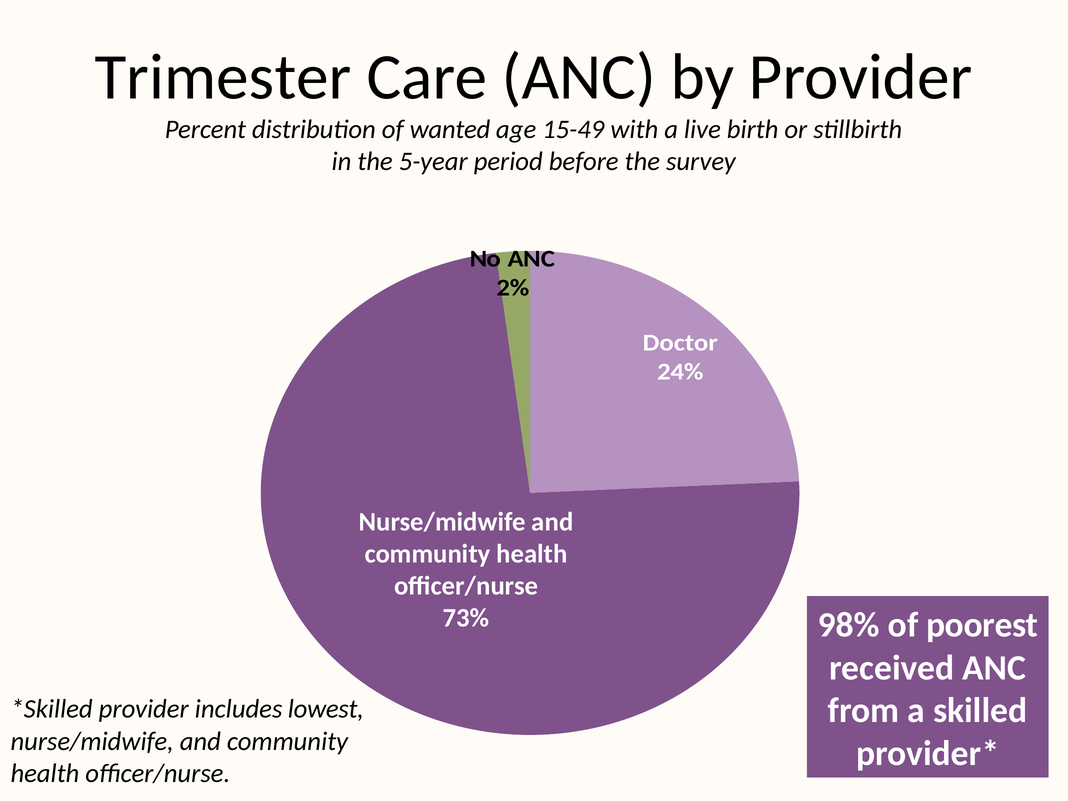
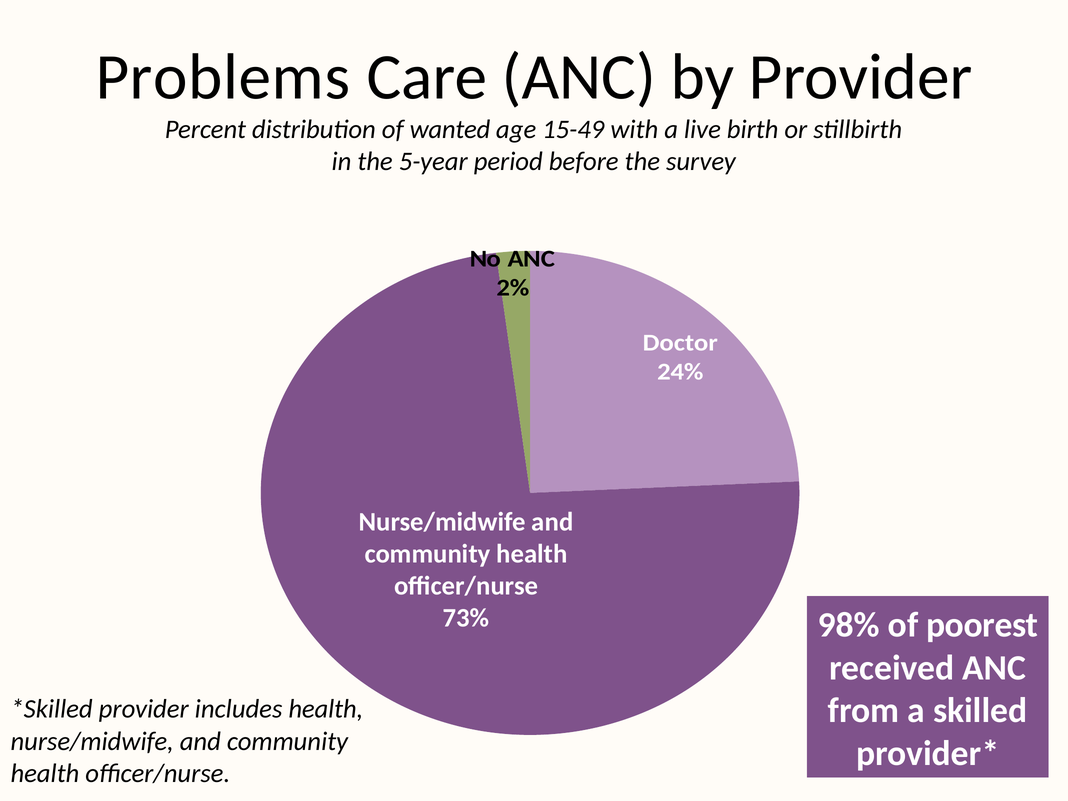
Trimester: Trimester -> Problems
includes lowest: lowest -> health
